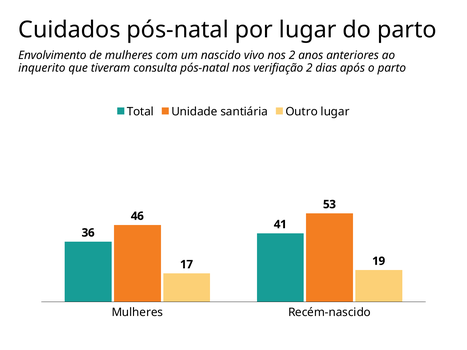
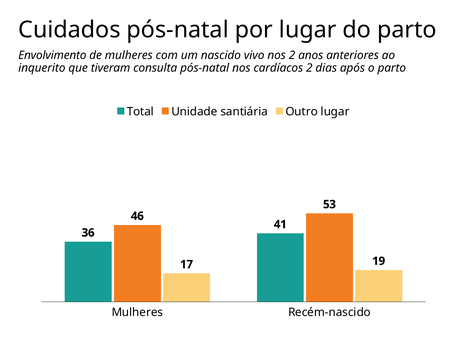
verifiação: verifiação -> cardíacos
